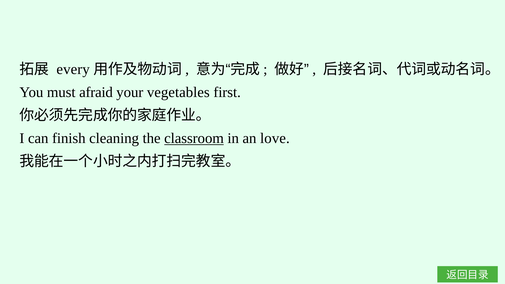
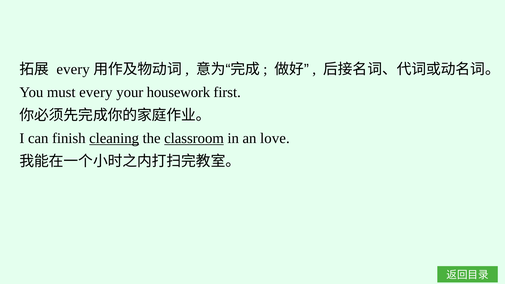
must afraid: afraid -> every
vegetables: vegetables -> housework
cleaning underline: none -> present
